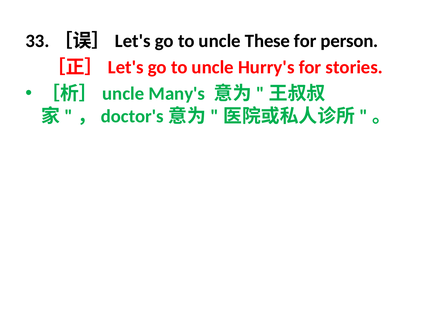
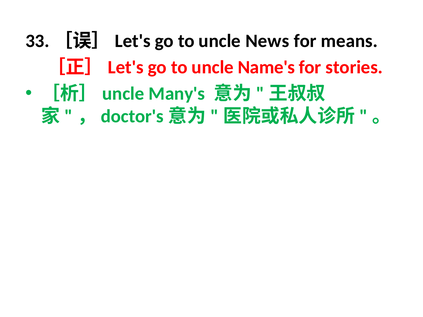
These: These -> News
person: person -> means
Hurry's: Hurry's -> Name's
